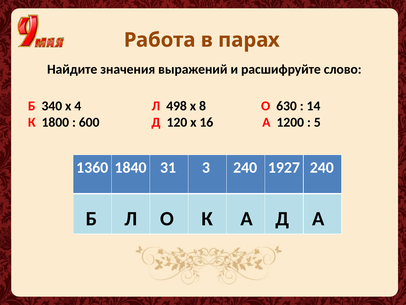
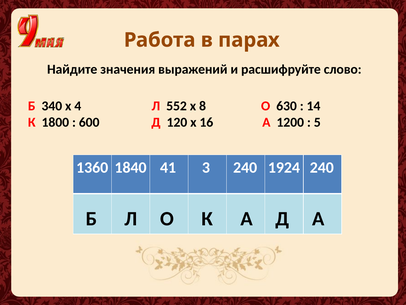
498: 498 -> 552
31: 31 -> 41
1927: 1927 -> 1924
